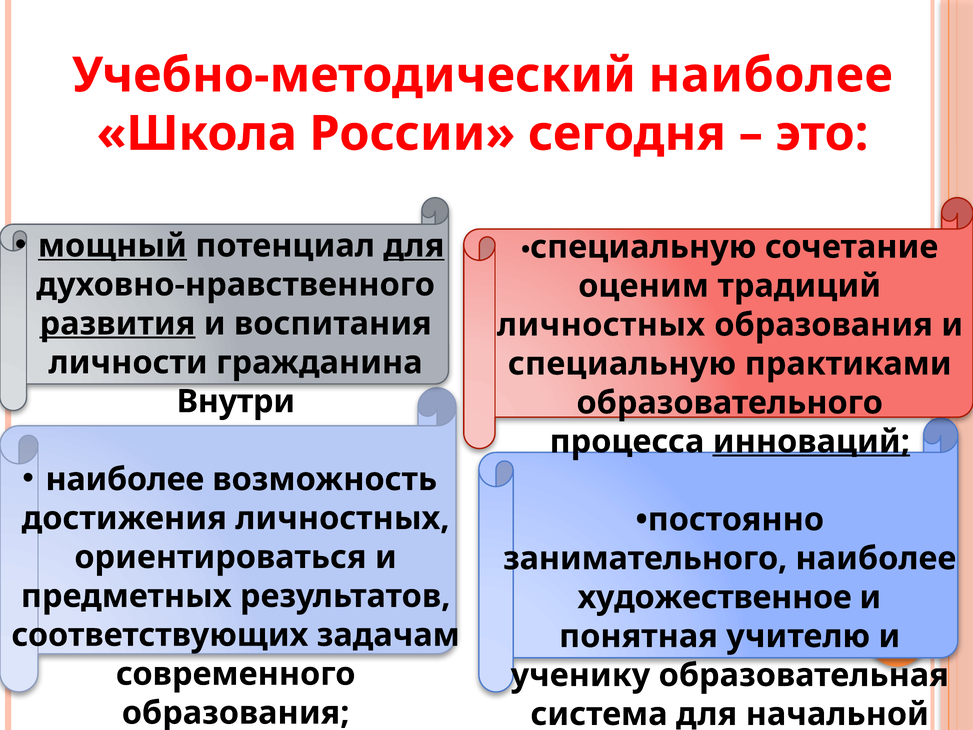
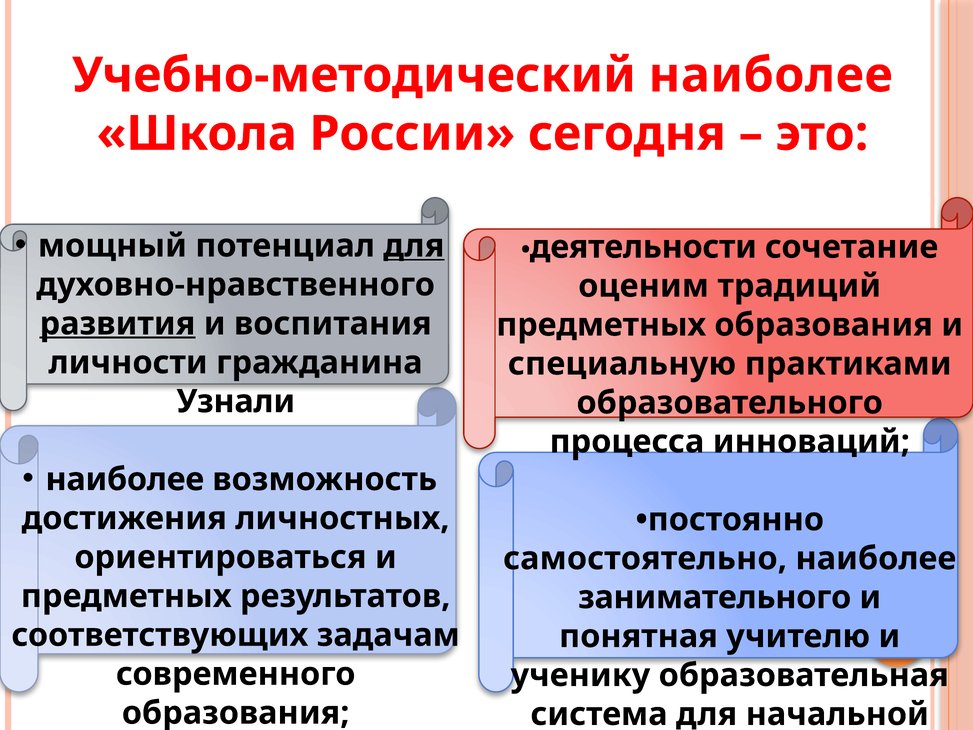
мощный underline: present -> none
специальную at (643, 247): специальную -> деятельности
личностных at (601, 325): личностных -> предметных
Внутри: Внутри -> Узнали
инноваций underline: present -> none
занимательного: занимательного -> самостоятельно
художественное: художественное -> занимательного
